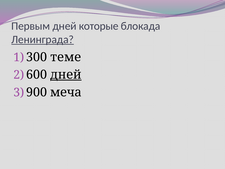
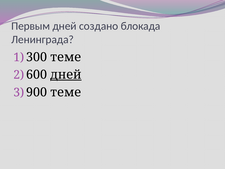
которые: которые -> создано
Ленинграда underline: present -> none
меча at (66, 92): меча -> теме
